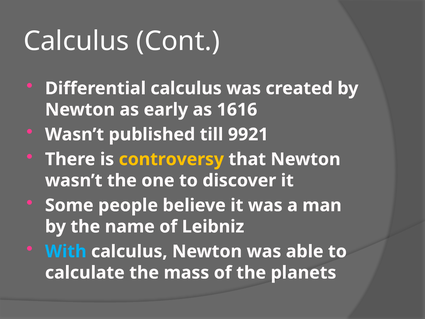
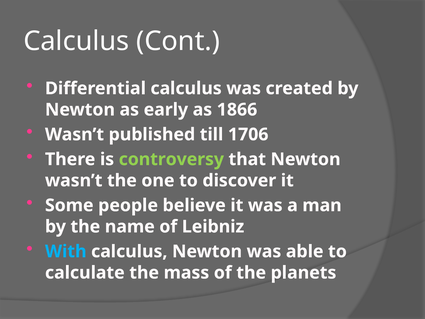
1616: 1616 -> 1866
9921: 9921 -> 1706
controversy colour: yellow -> light green
